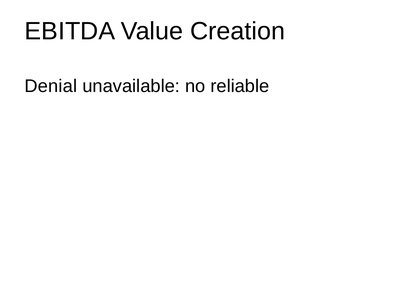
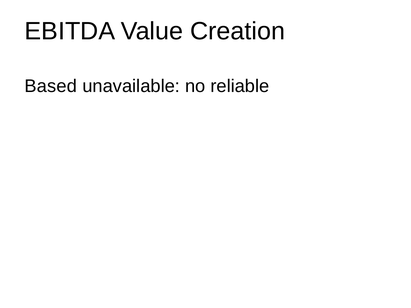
Denial: Denial -> Based
